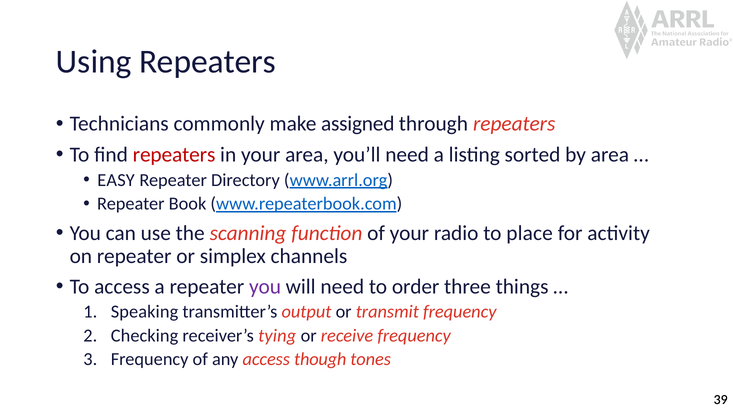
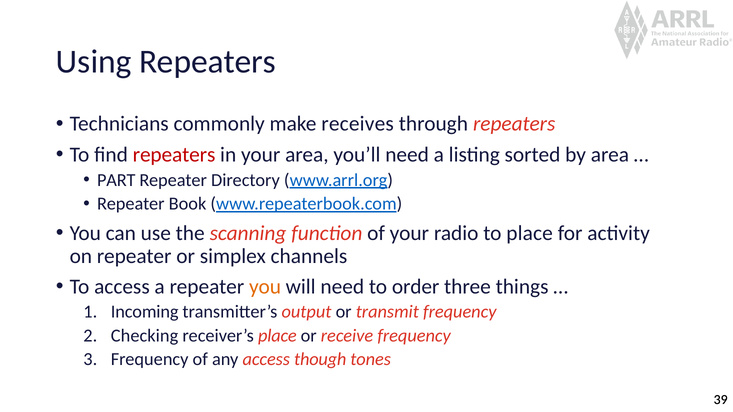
assigned: assigned -> receives
EASY: EASY -> PART
you at (265, 287) colour: purple -> orange
Speaking: Speaking -> Incoming
receiver’s tying: tying -> place
